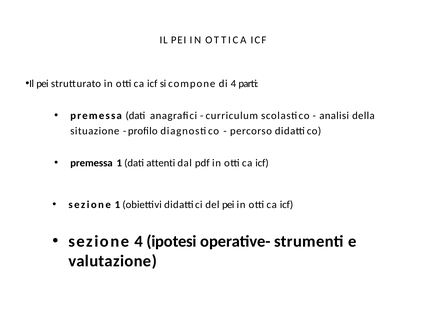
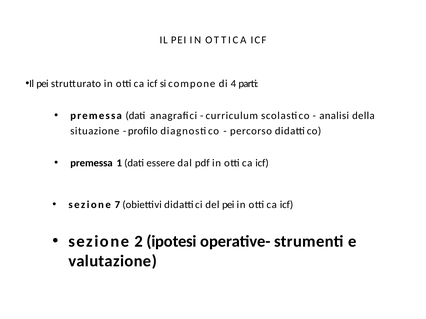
attenti: attenti -> essere
sezione 1: 1 -> 7
sezione 4: 4 -> 2
